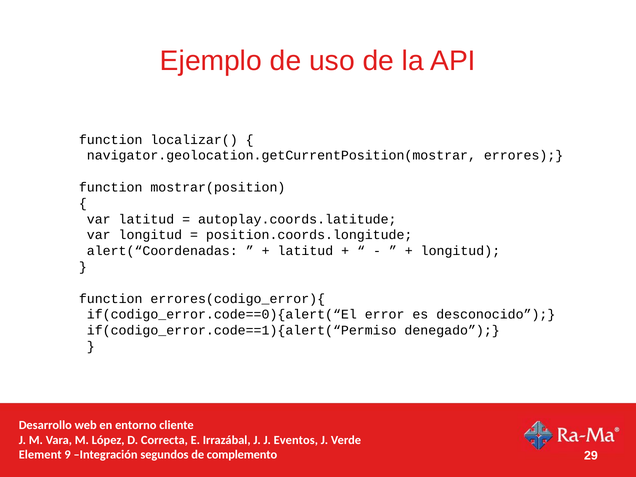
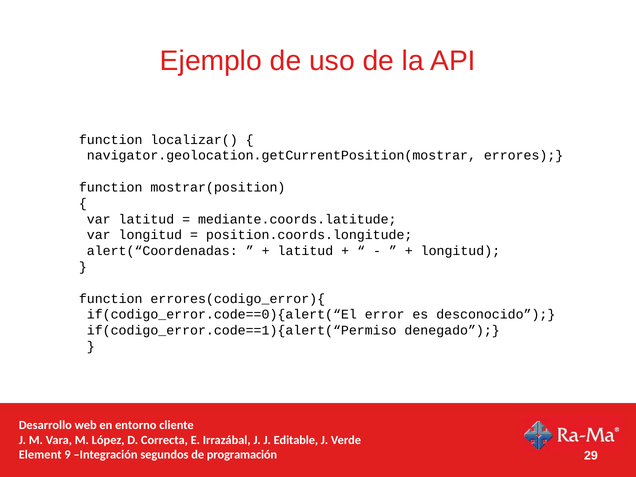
autoplay.coords.latitude: autoplay.coords.latitude -> mediante.coords.latitude
Eventos: Eventos -> Editable
complemento: complemento -> programación
